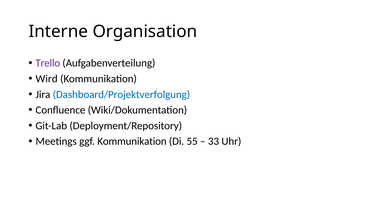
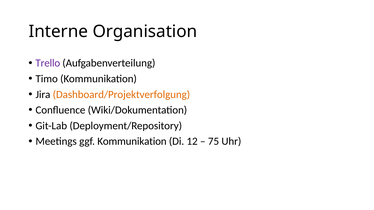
Wird: Wird -> Timo
Dashboard/Projektverfolgung colour: blue -> orange
55: 55 -> 12
33: 33 -> 75
